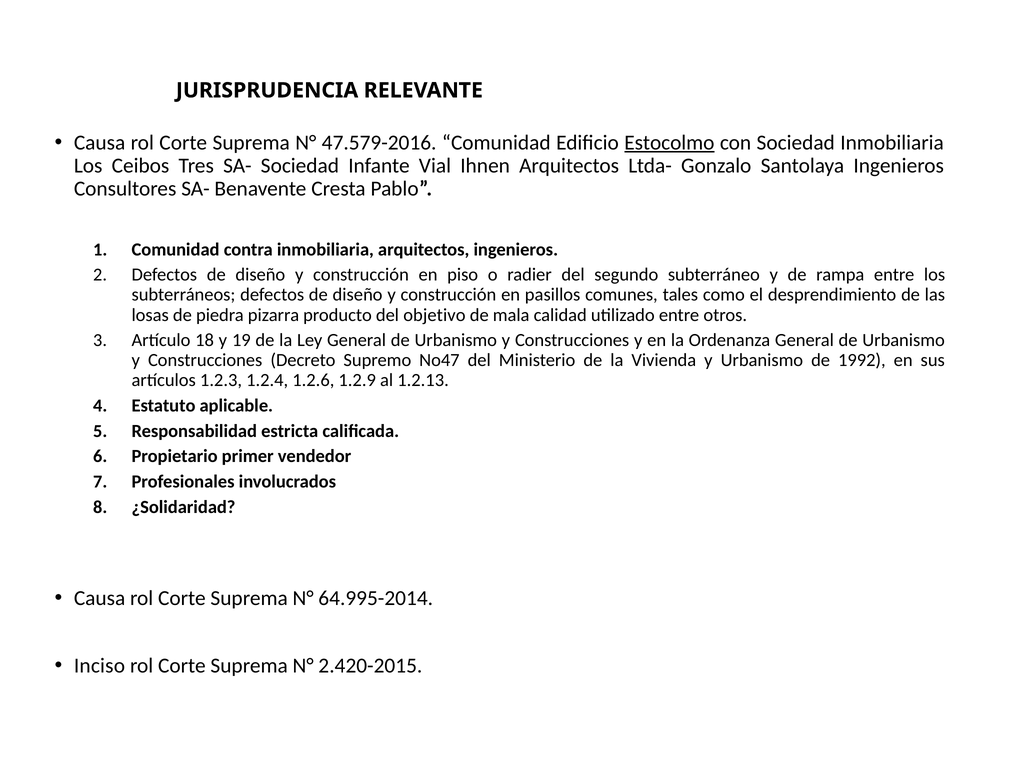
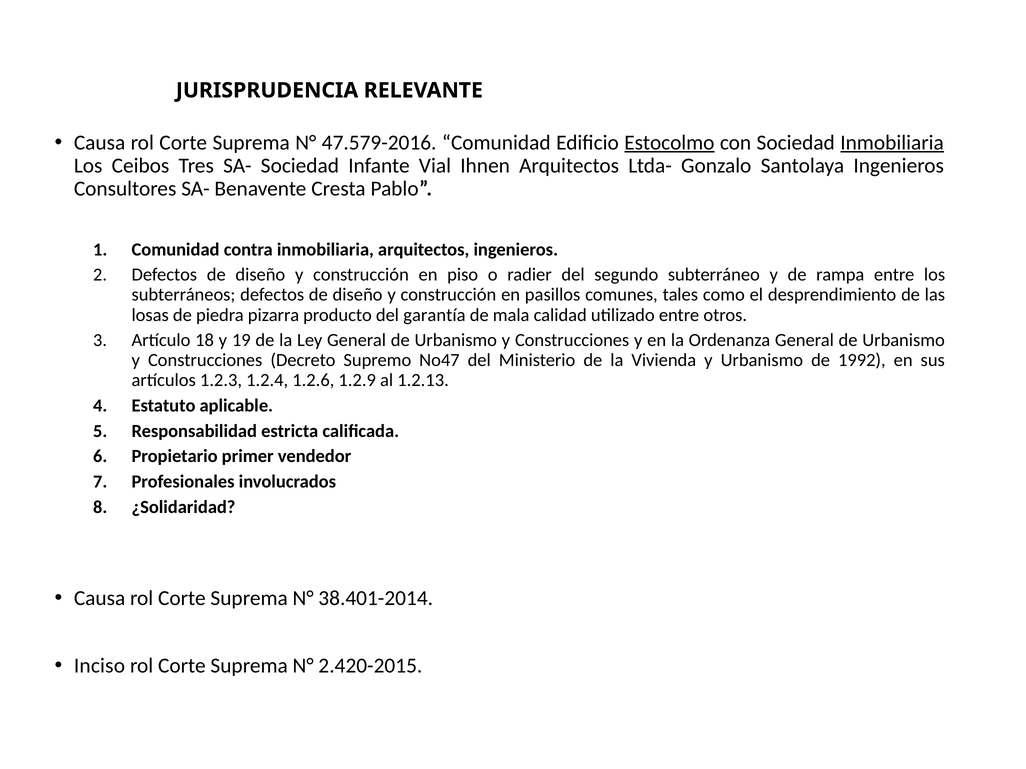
Inmobiliaria at (892, 143) underline: none -> present
objetivo: objetivo -> garantía
64.995-2014: 64.995-2014 -> 38.401-2014
